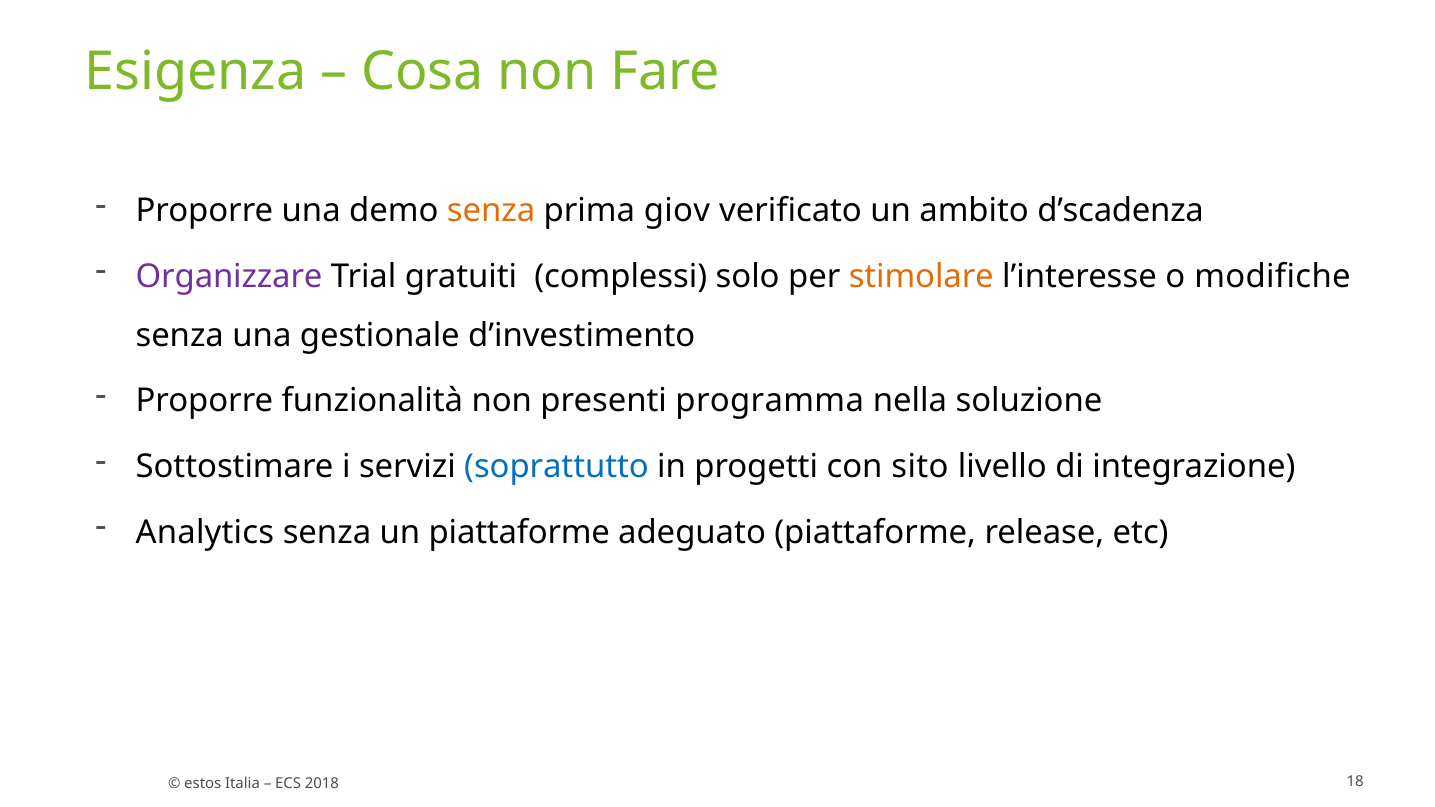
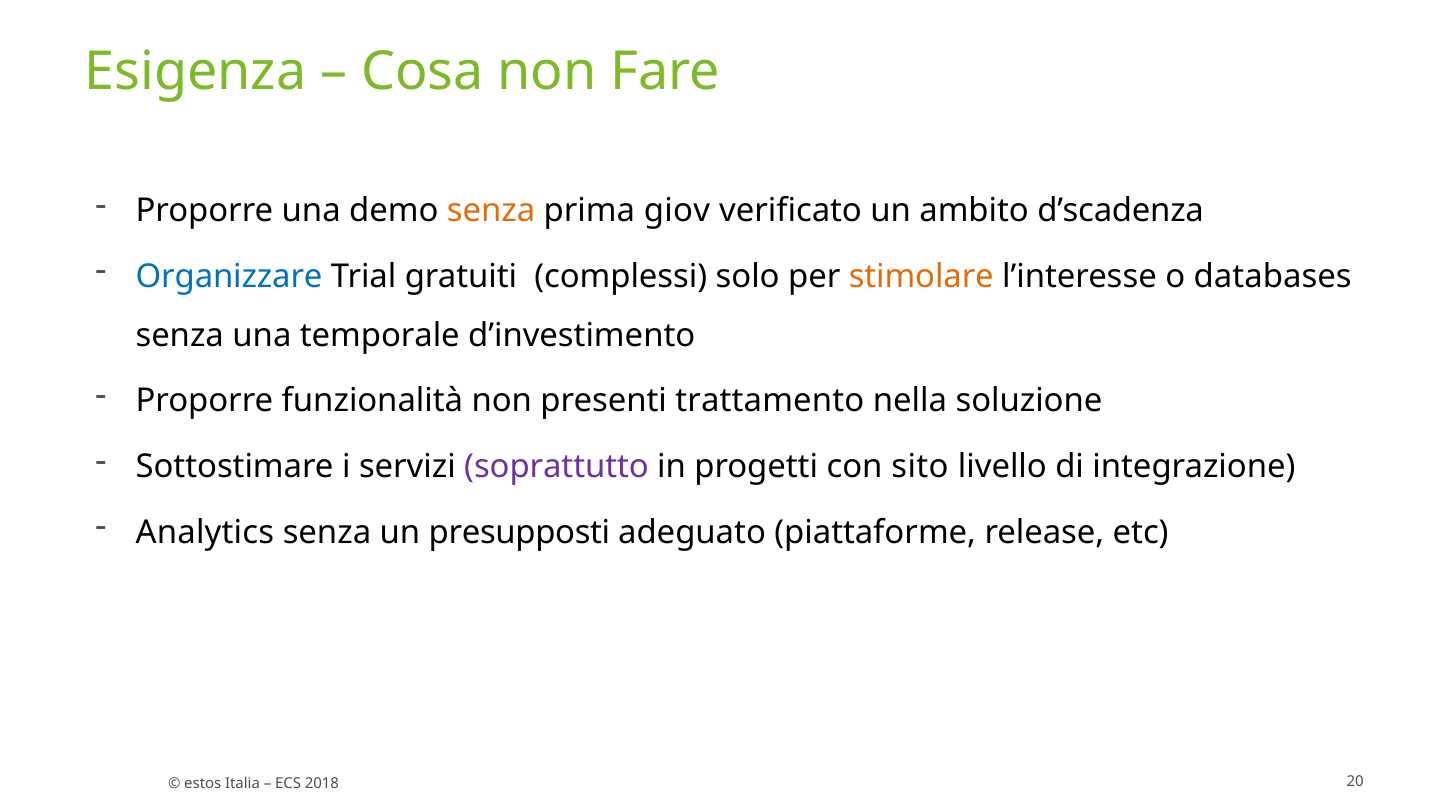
Organizzare colour: purple -> blue
modifiche: modifiche -> databases
gestionale: gestionale -> temporale
programma: programma -> trattamento
soprattutto colour: blue -> purple
un piattaforme: piattaforme -> presupposti
18: 18 -> 20
